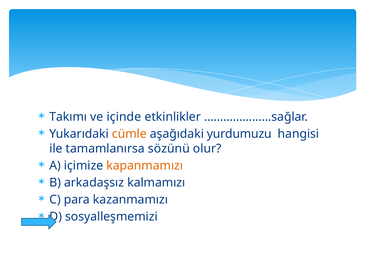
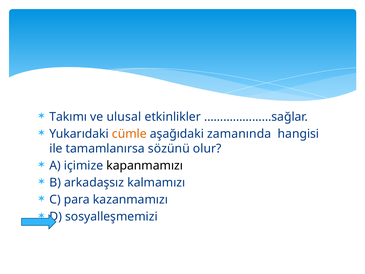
içinde: içinde -> ulusal
yurdumuzu: yurdumuzu -> zamanında
kapanmamızı colour: orange -> black
